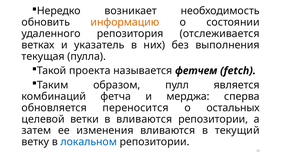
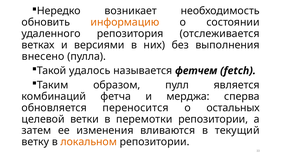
указатель: указатель -> версиями
текущая: текущая -> внесено
проекта: проекта -> удалось
в вливаются: вливаются -> перемотки
локальном colour: blue -> orange
